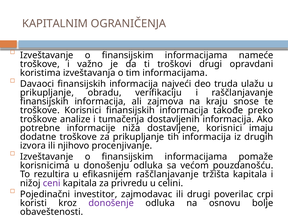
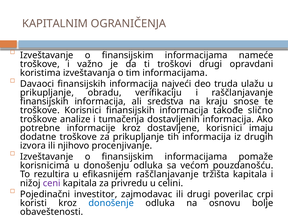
zajmova: zajmova -> sredstva
preko: preko -> slično
informacije niža: niža -> kroz
donošenje colour: purple -> blue
